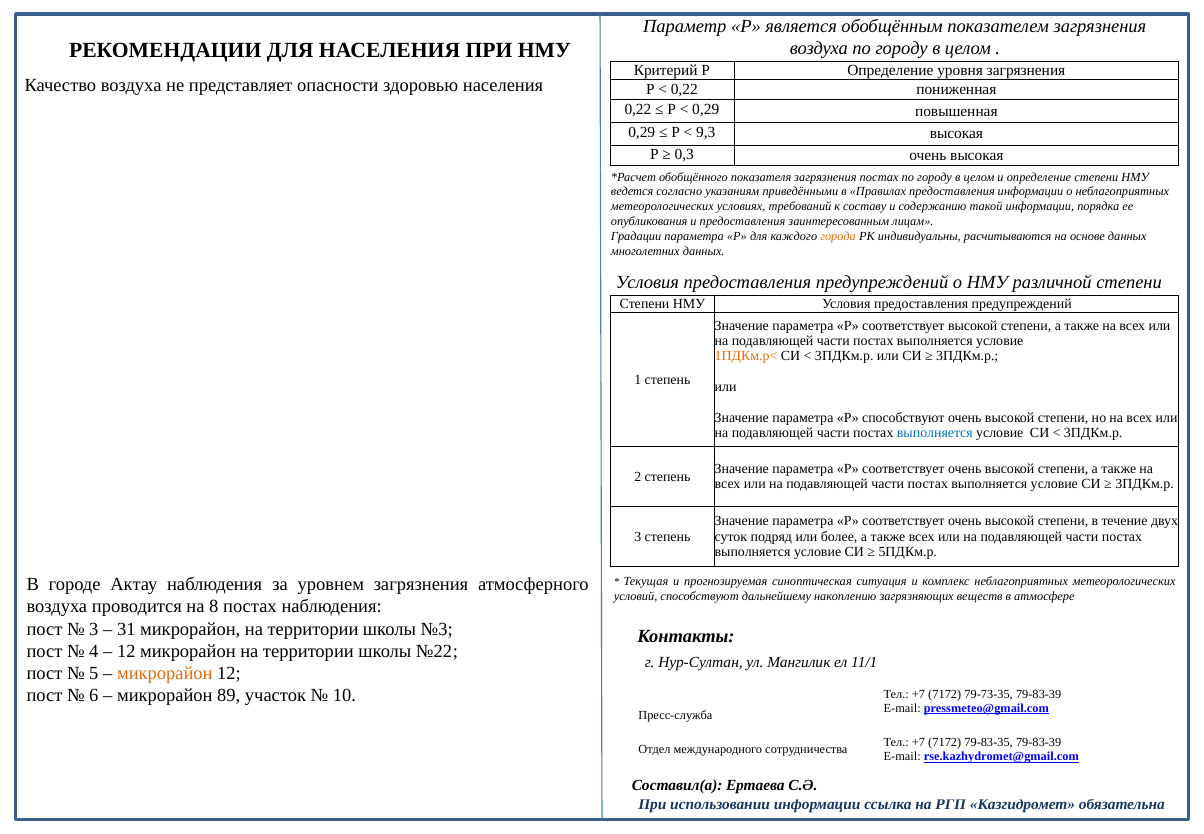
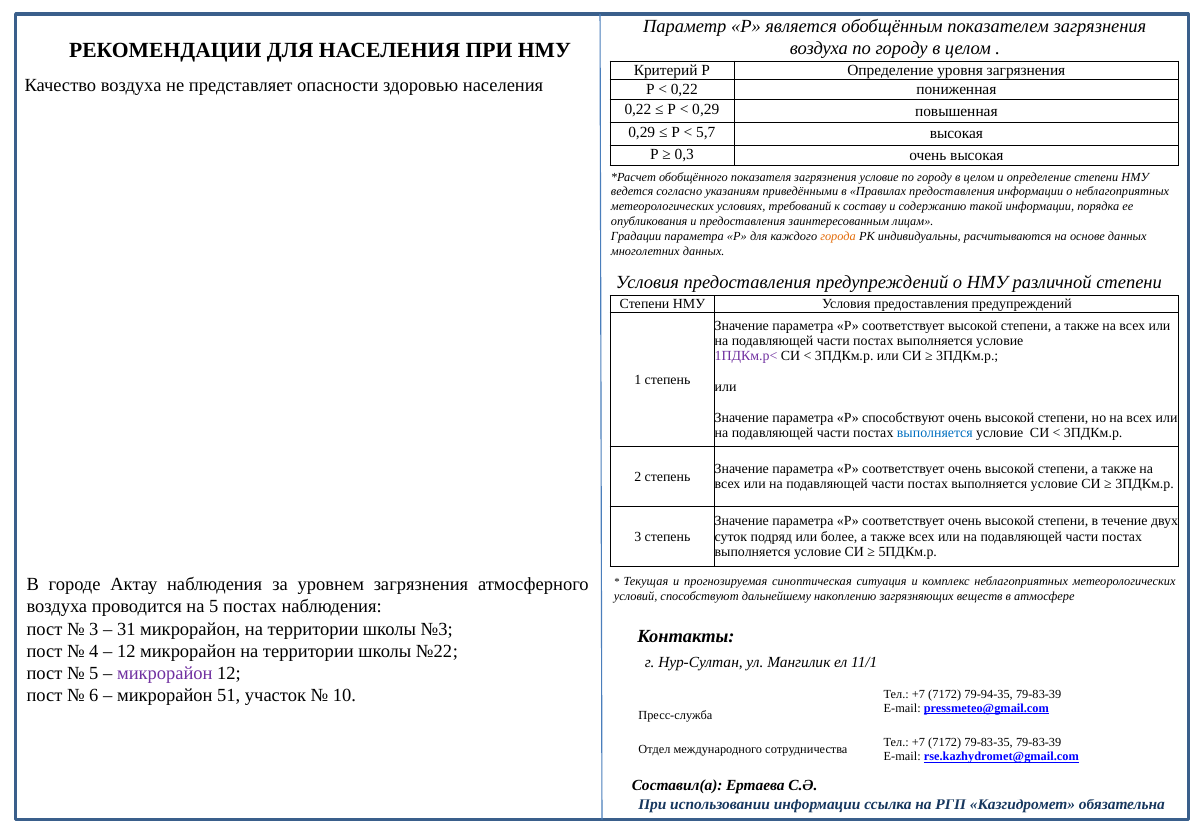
9,3: 9,3 -> 5,7
загрязнения постах: постах -> условие
1ПДКм.р< colour: orange -> purple
на 8: 8 -> 5
микрорайон at (165, 673) colour: orange -> purple
89: 89 -> 51
79-73-35: 79-73-35 -> 79-94-35
